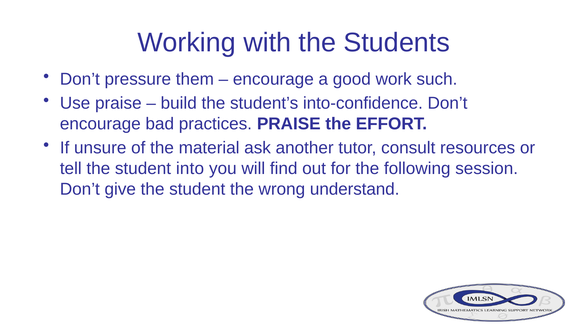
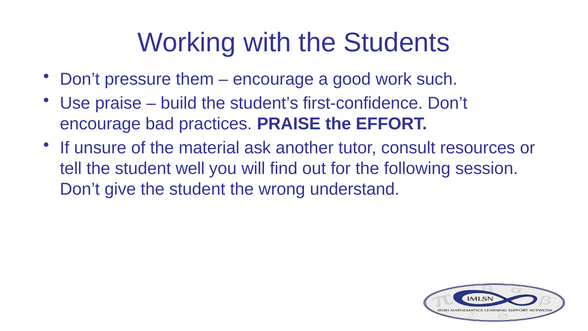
into-confidence: into-confidence -> first-confidence
into: into -> well
